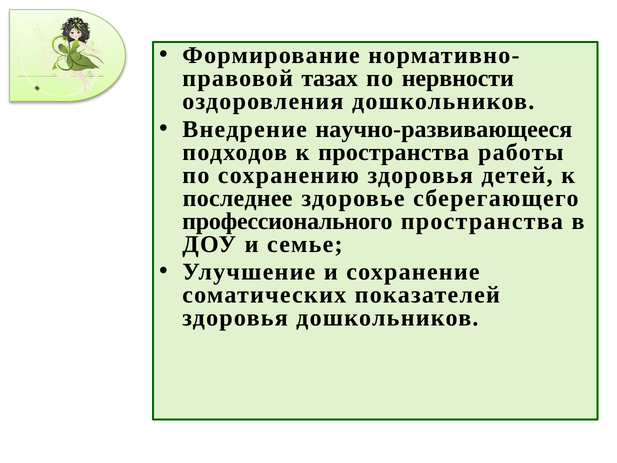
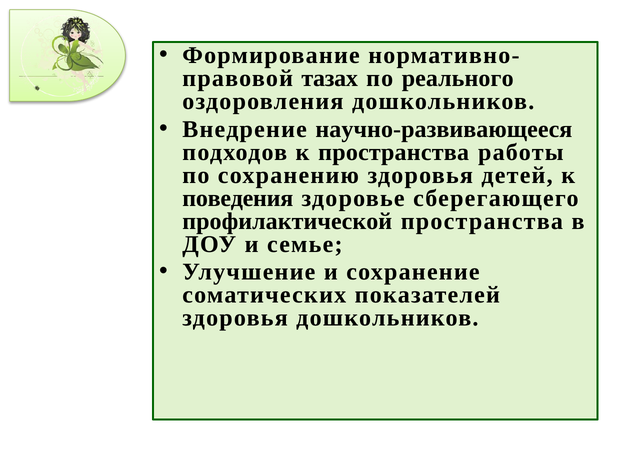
нервности: нервности -> реального
последнее: последнее -> поведения
профессионального: профессионального -> профилактической
